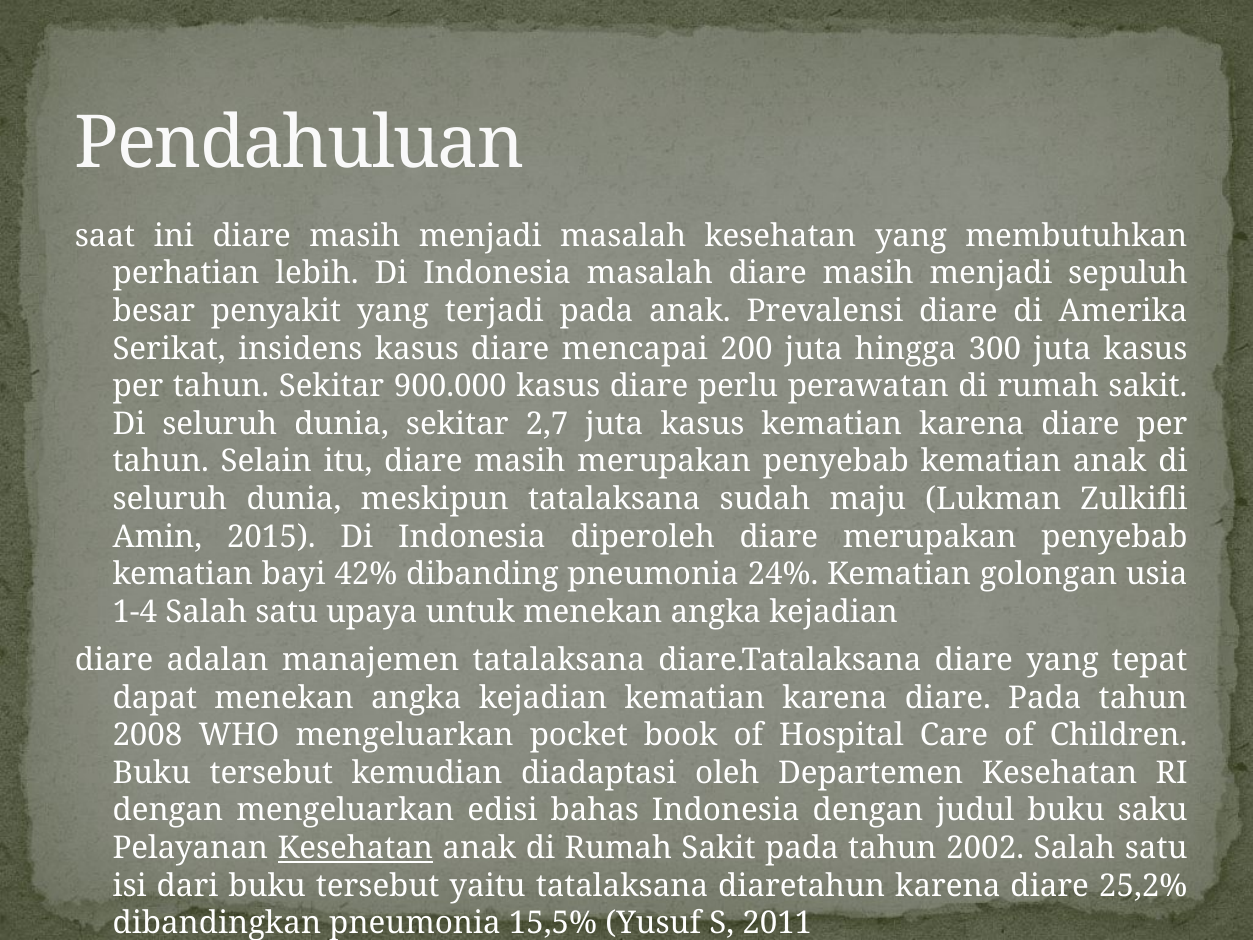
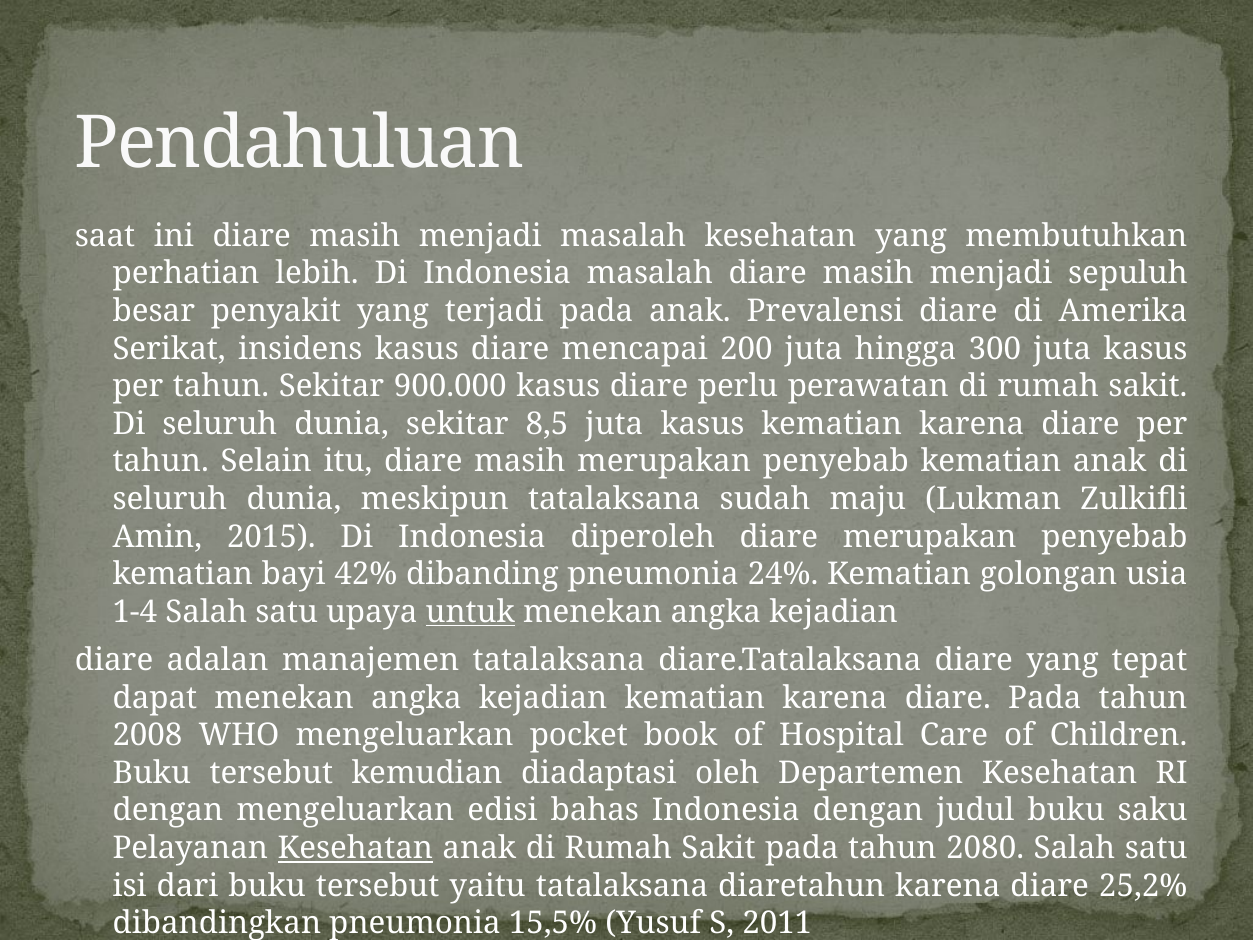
2,7: 2,7 -> 8,5
untuk underline: none -> present
2002: 2002 -> 2080
